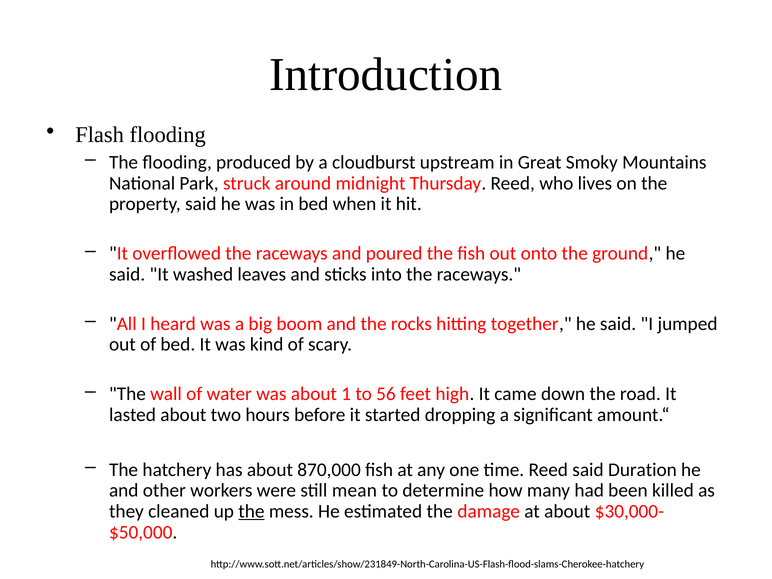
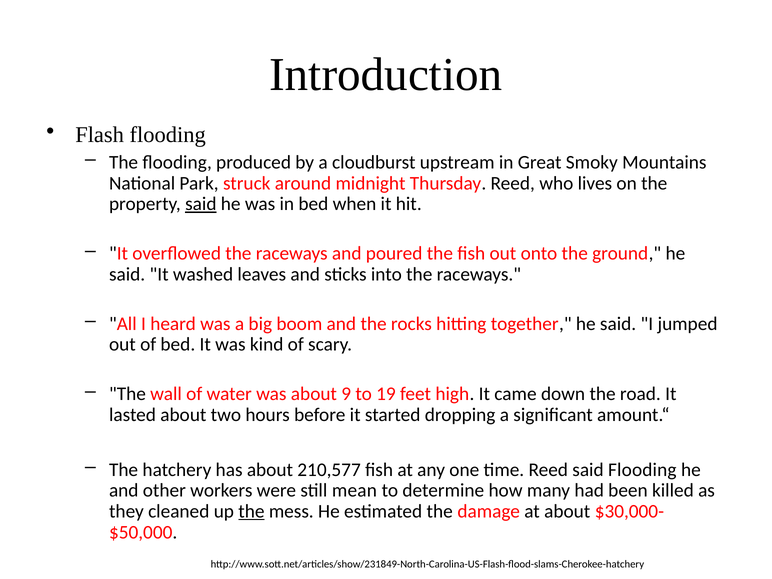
said at (201, 204) underline: none -> present
1: 1 -> 9
56: 56 -> 19
870,000: 870,000 -> 210,577
said Duration: Duration -> Flooding
